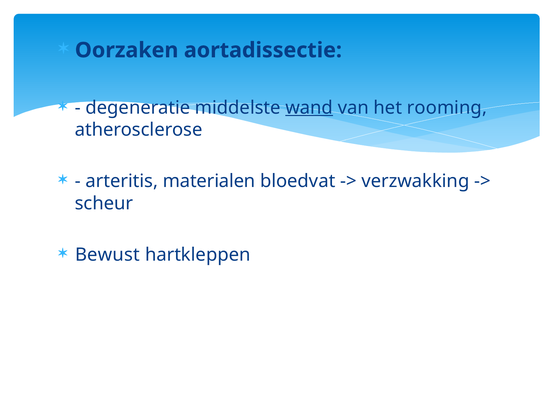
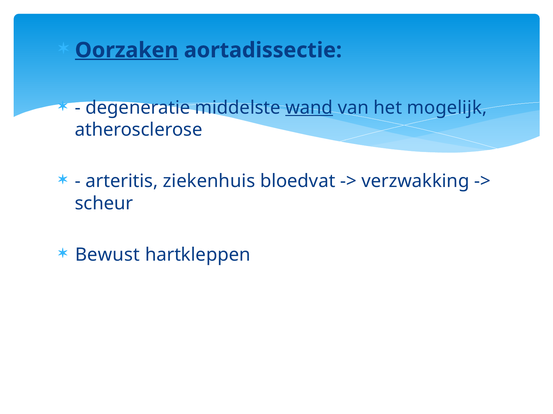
Oorzaken underline: none -> present
rooming: rooming -> mogelijk
materialen: materialen -> ziekenhuis
